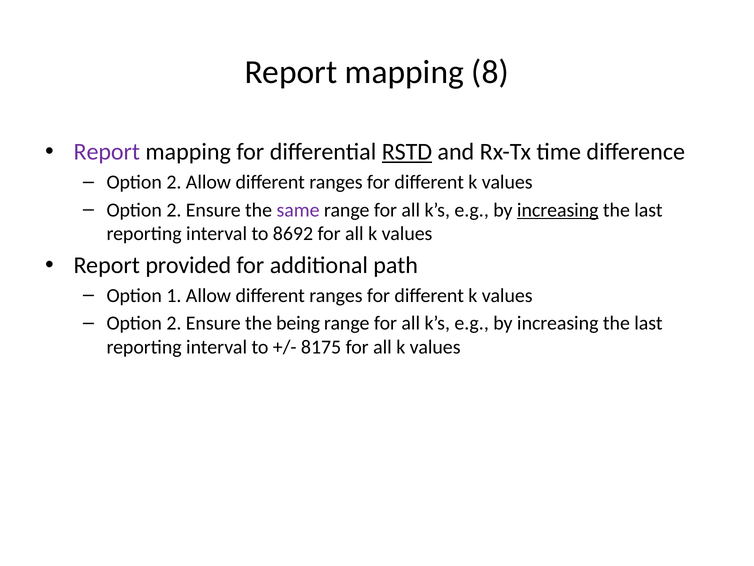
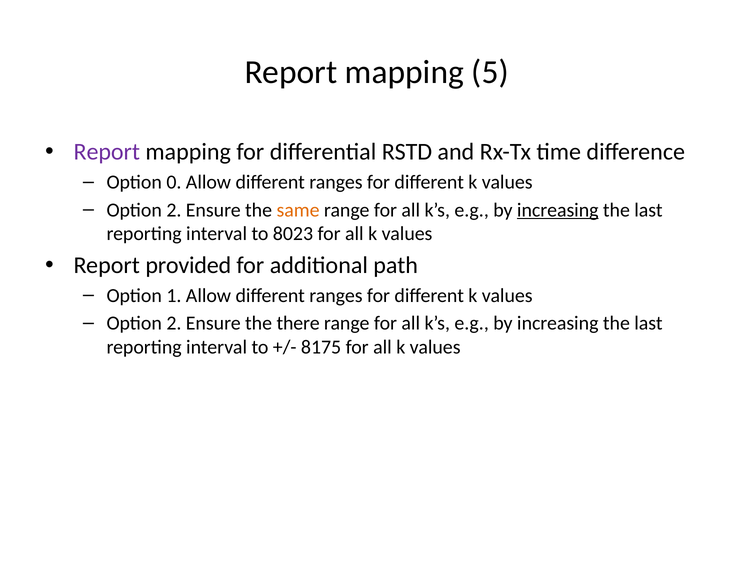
8: 8 -> 5
RSTD underline: present -> none
2 at (174, 182): 2 -> 0
same colour: purple -> orange
8692: 8692 -> 8023
being: being -> there
